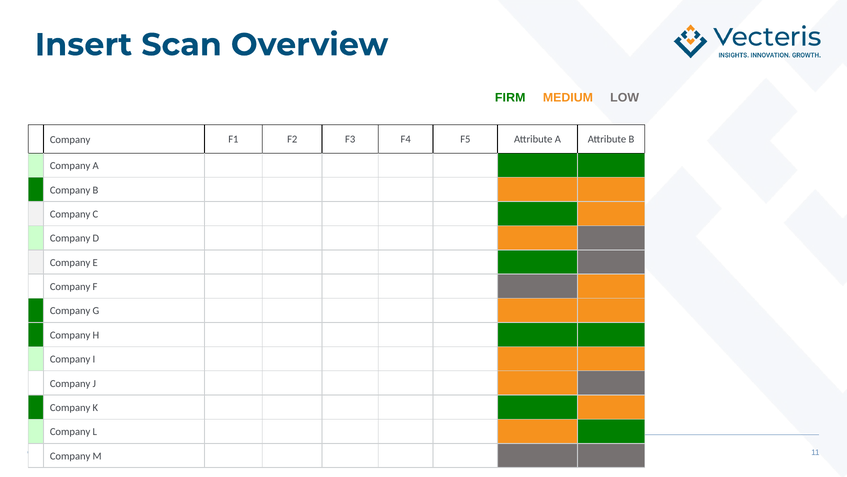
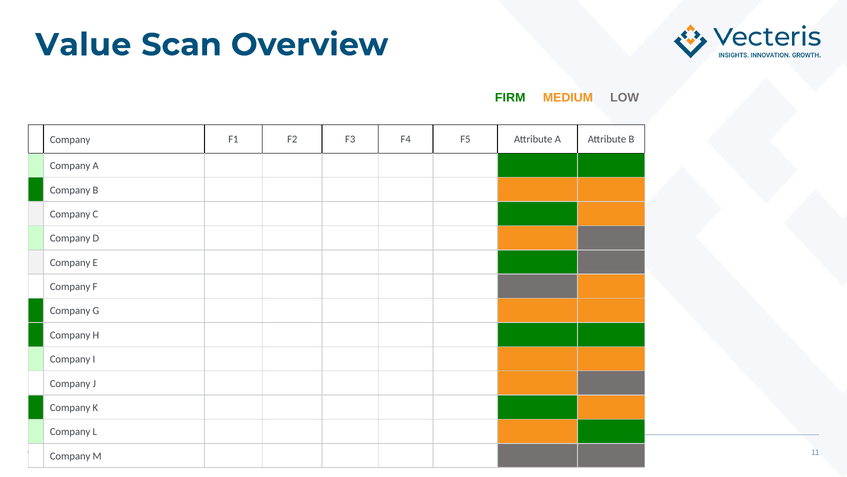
Insert: Insert -> Value
